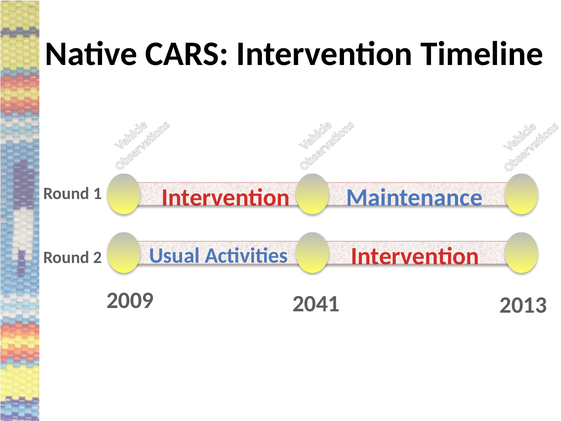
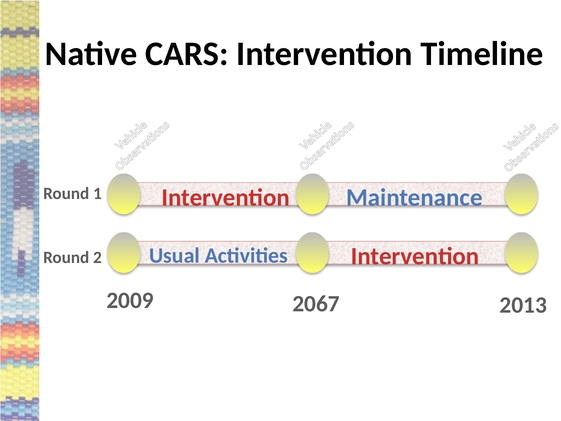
2041: 2041 -> 2067
